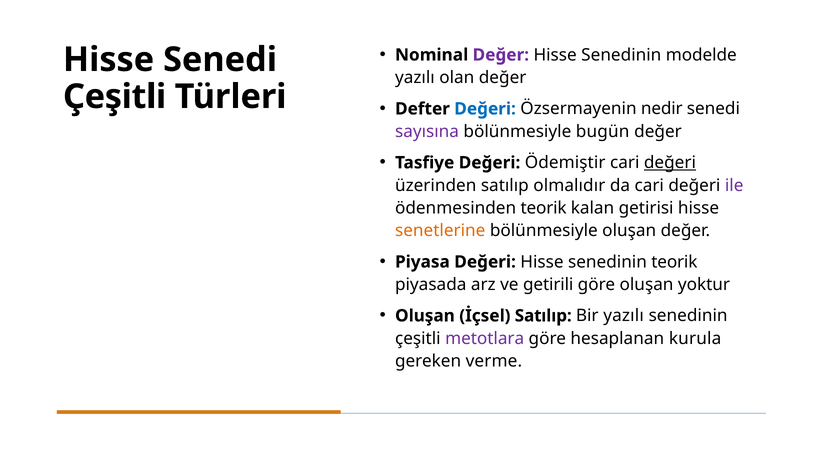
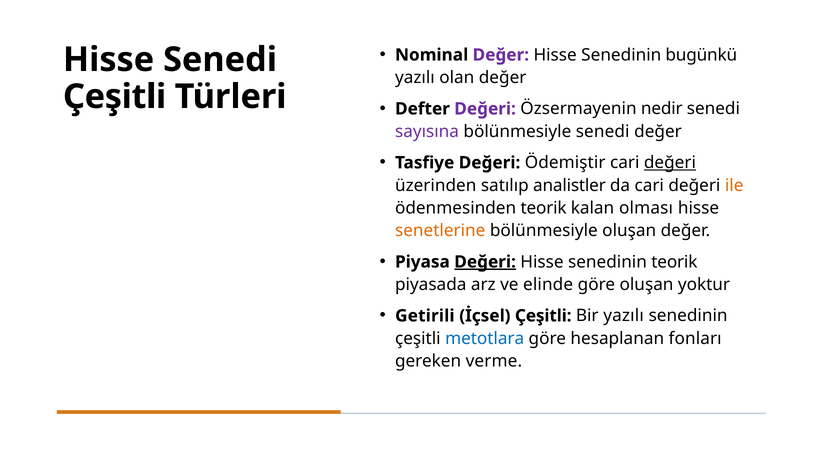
modelde: modelde -> bugünkü
Değeri at (485, 109) colour: blue -> purple
bölünmesiyle bugün: bugün -> senedi
olmalıdır: olmalıdır -> analistler
ile colour: purple -> orange
getirisi: getirisi -> olması
Değeri at (485, 262) underline: none -> present
getirili: getirili -> elinde
Oluşan at (425, 316): Oluşan -> Getirili
İçsel Satılıp: Satılıp -> Çeşitli
metotlara colour: purple -> blue
kurula: kurula -> fonları
